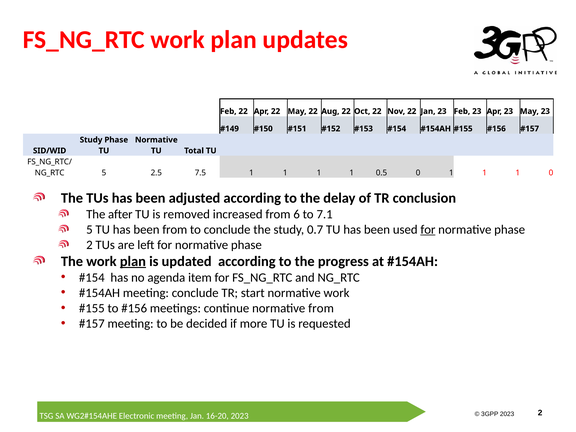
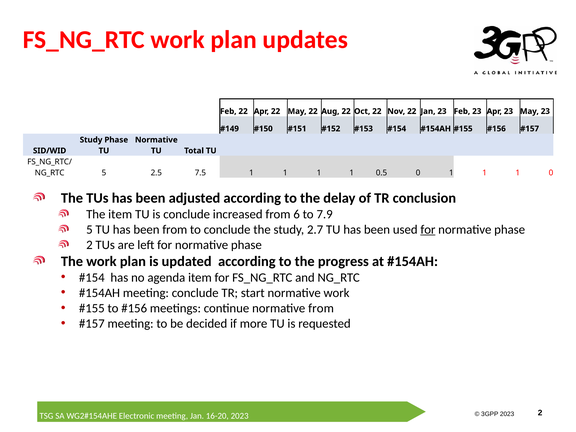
The after: after -> item
is removed: removed -> conclude
7.1: 7.1 -> 7.9
0.7: 0.7 -> 2.7
plan at (133, 261) underline: present -> none
